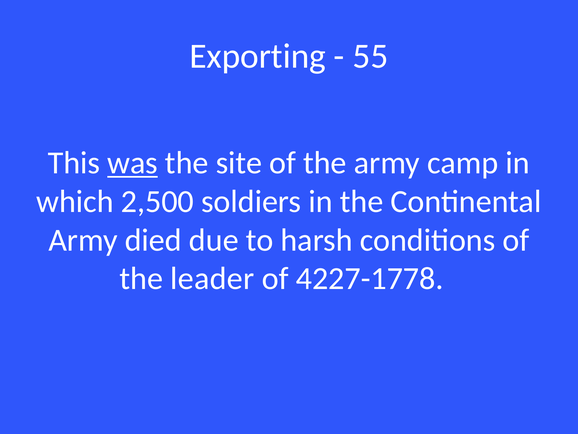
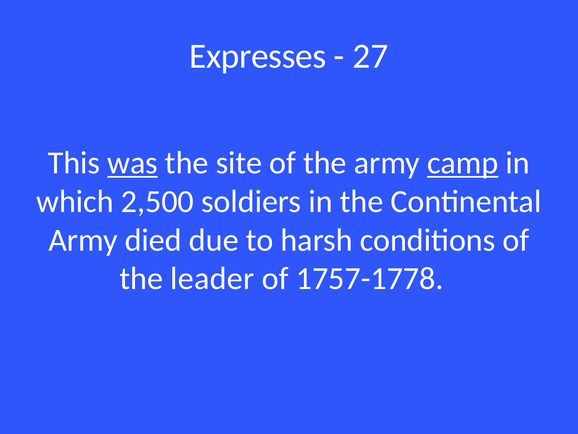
Exporting: Exporting -> Expresses
55: 55 -> 27
camp underline: none -> present
4227-1778: 4227-1778 -> 1757-1778
